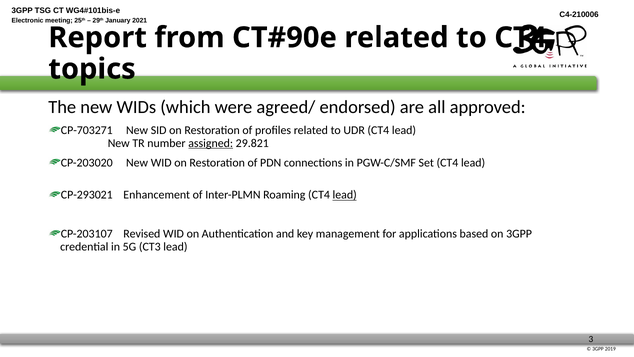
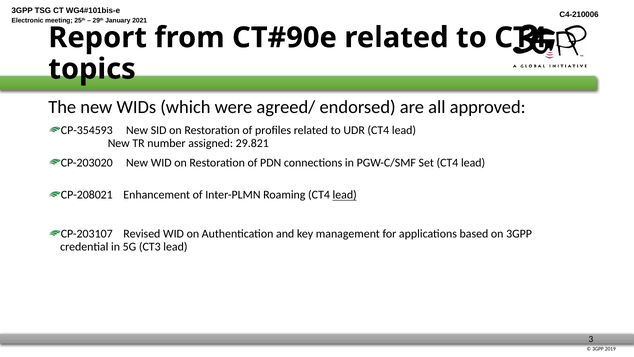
CP-703271: CP-703271 -> CP-354593
assigned underline: present -> none
CP-293021: CP-293021 -> CP-208021
